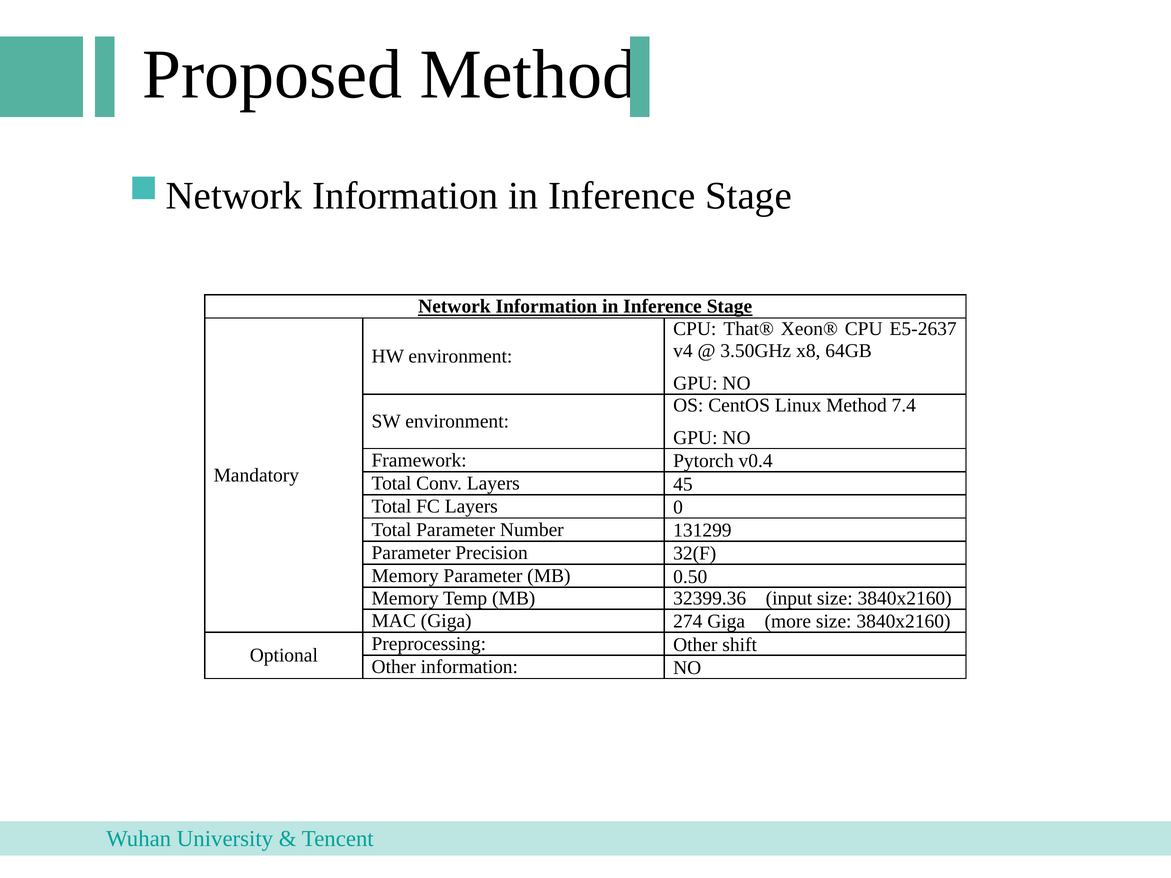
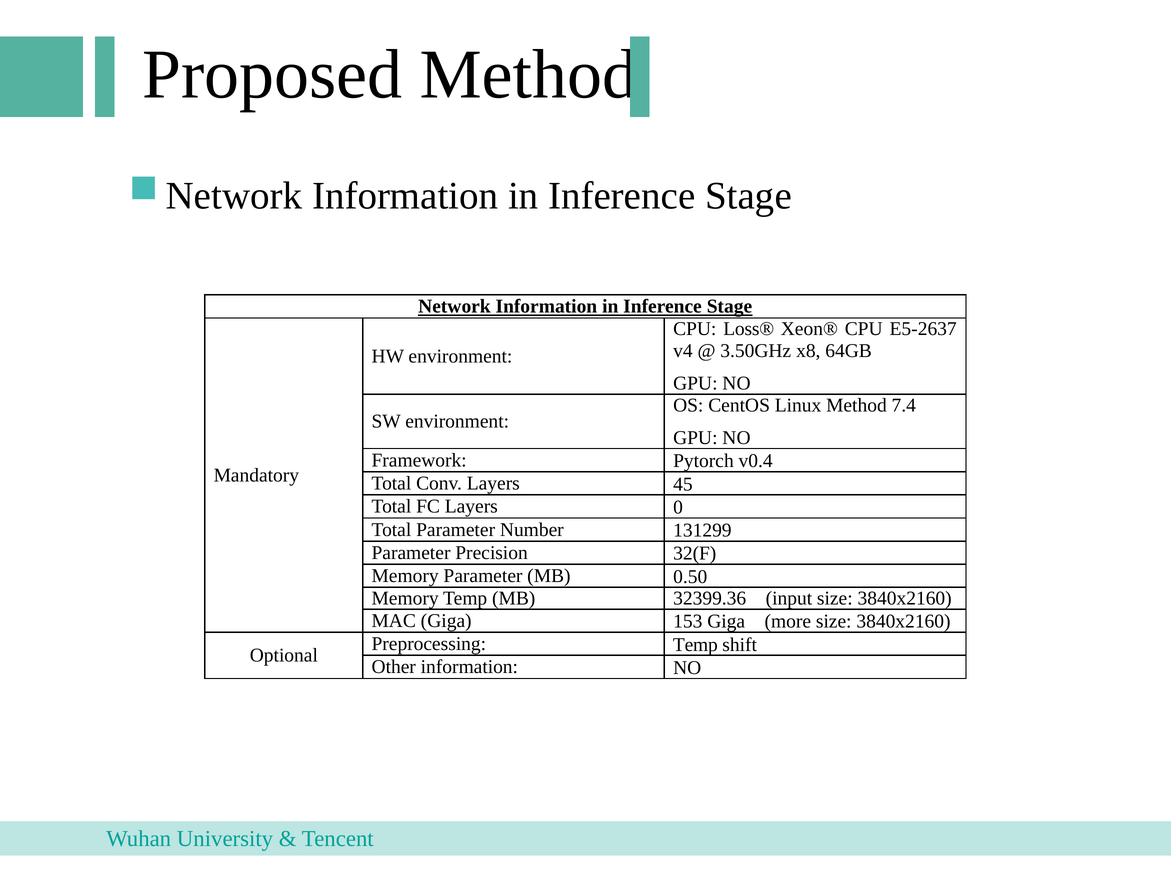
That®: That® -> Loss®
274: 274 -> 153
Preprocessing Other: Other -> Temp
